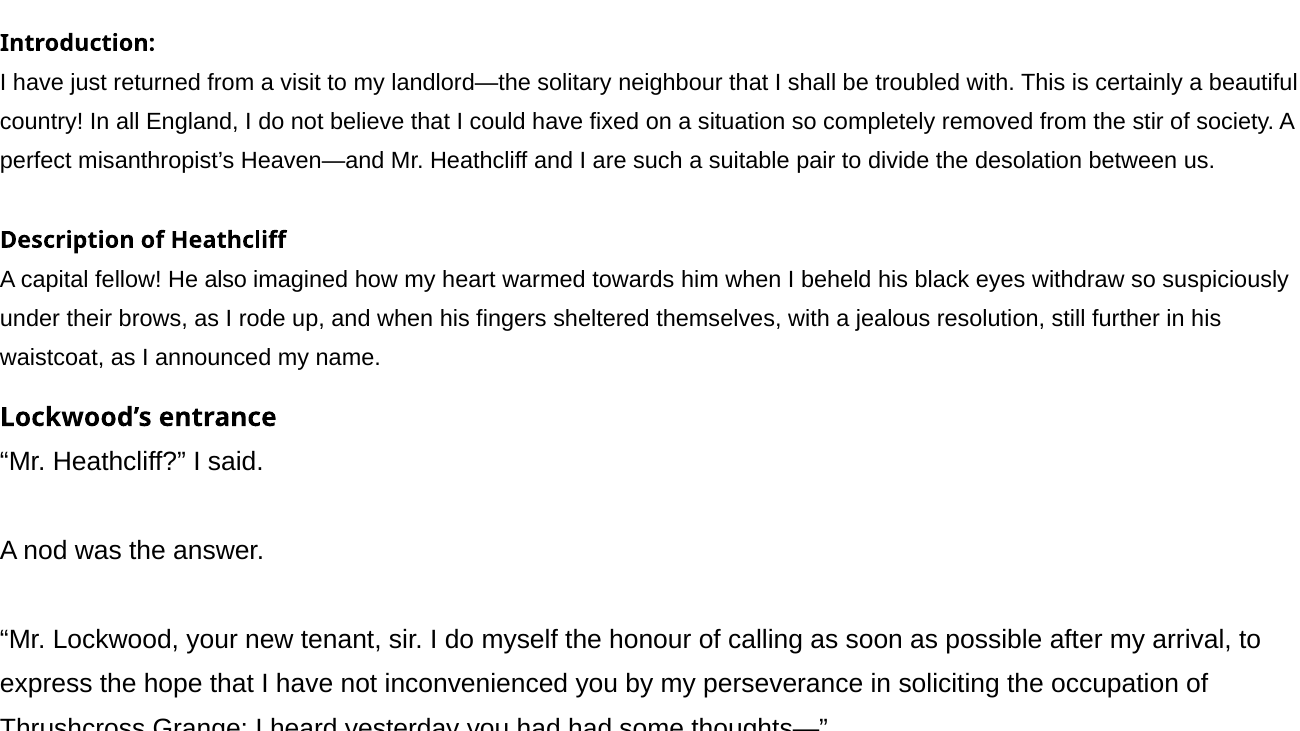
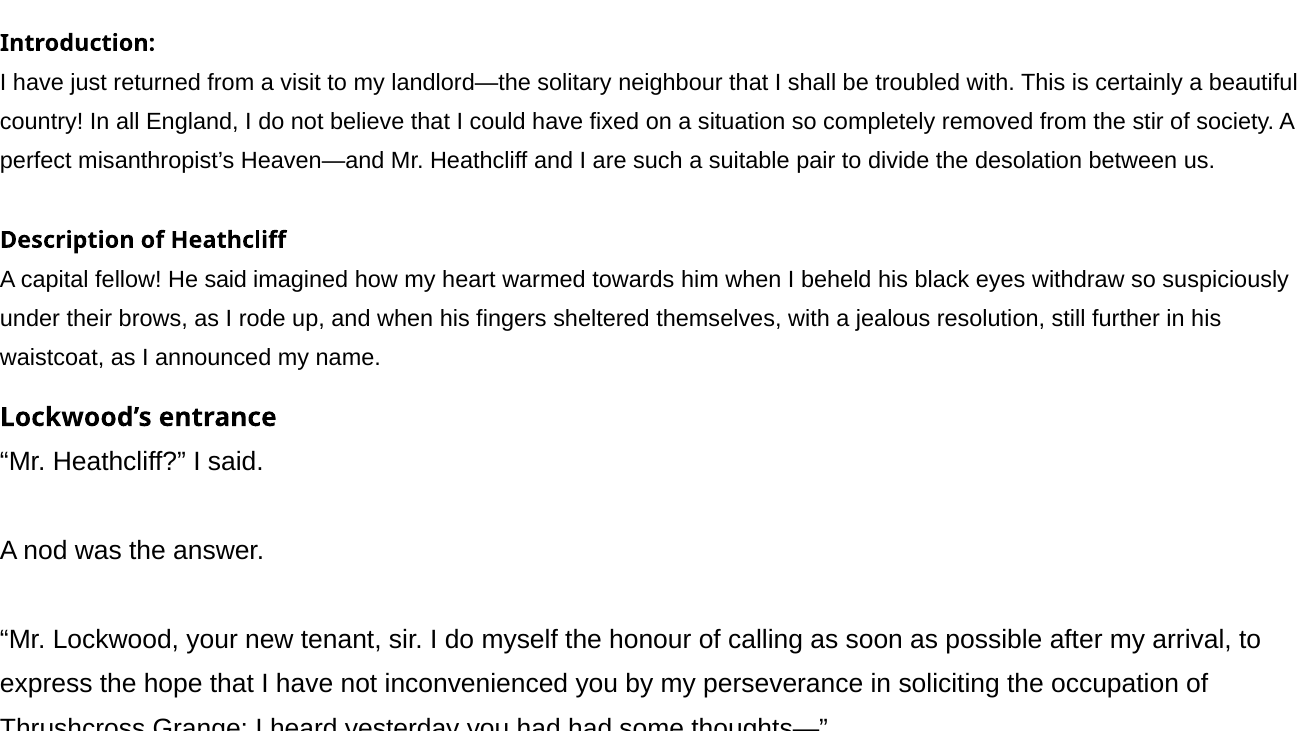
He also: also -> said
